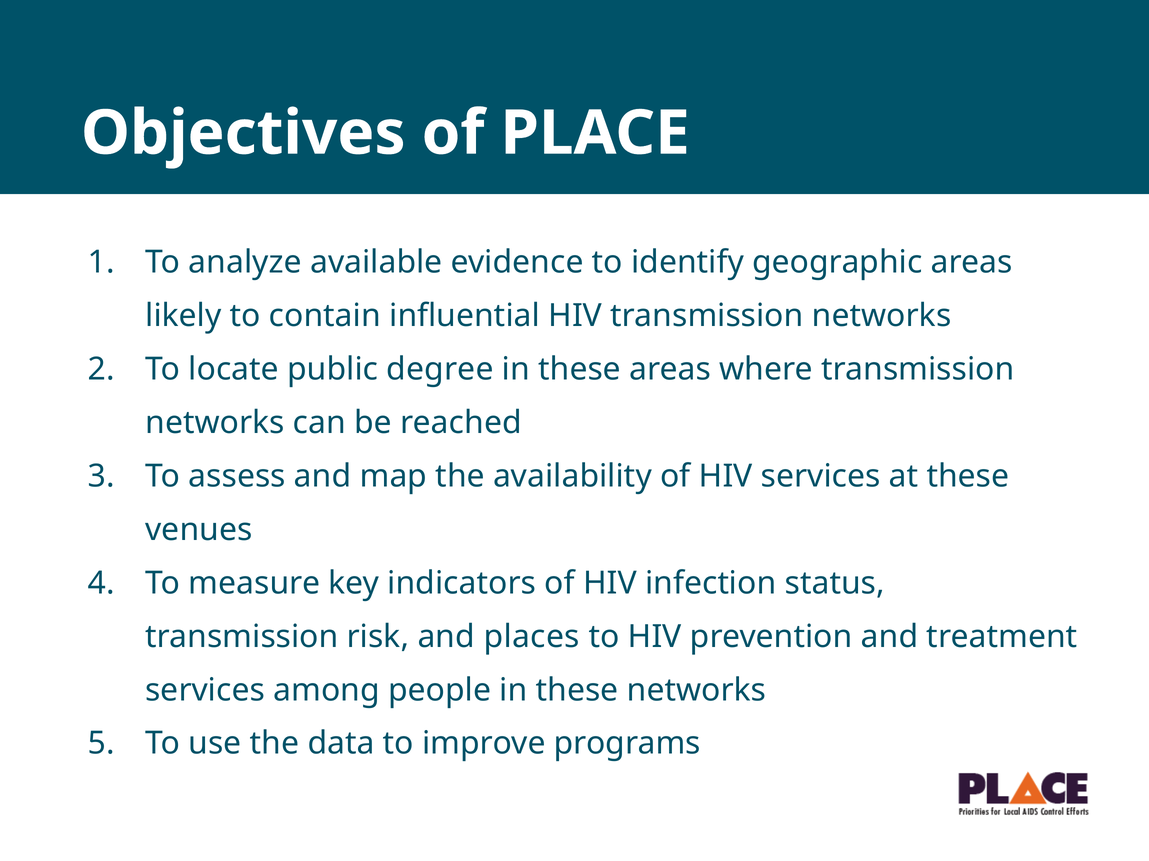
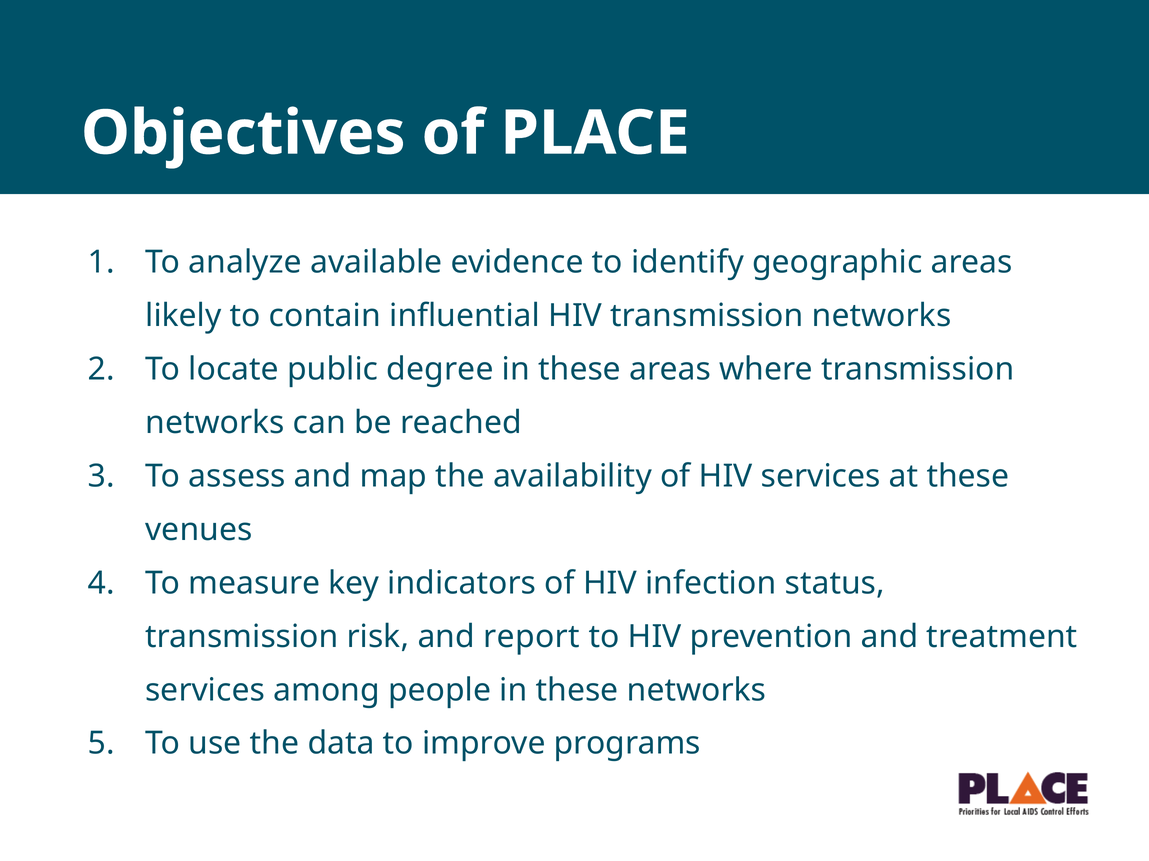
places: places -> report
